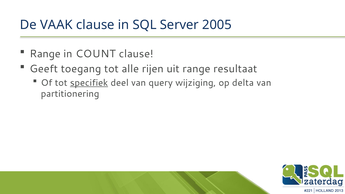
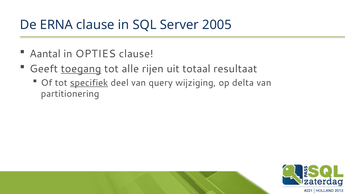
VAAK: VAAK -> ERNA
Range at (45, 54): Range -> Aantal
COUNT: COUNT -> OPTIES
toegang underline: none -> present
uit range: range -> totaal
